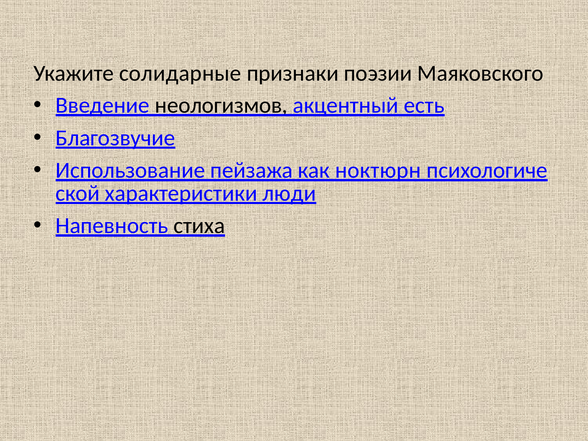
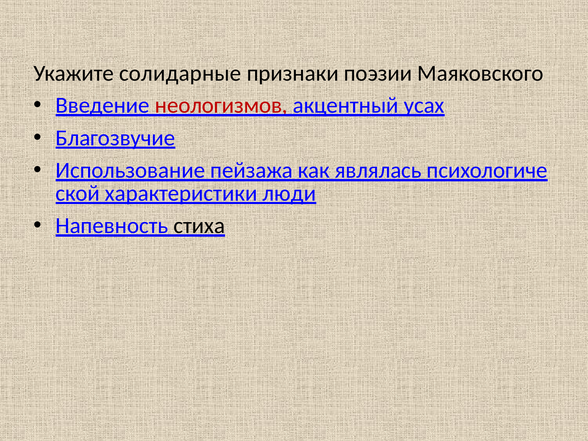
неологизмов colour: black -> red
есть: есть -> усах
ноктюрн: ноктюрн -> являлась
